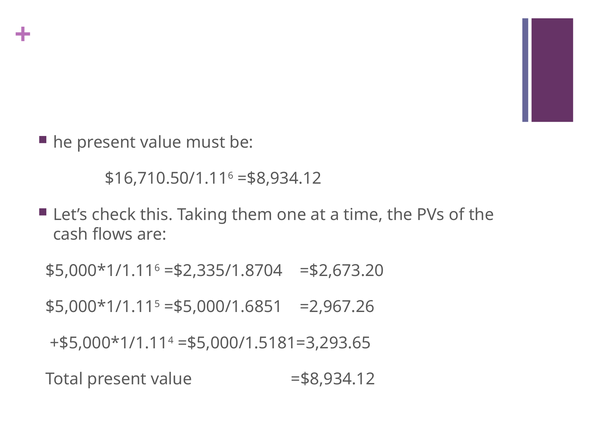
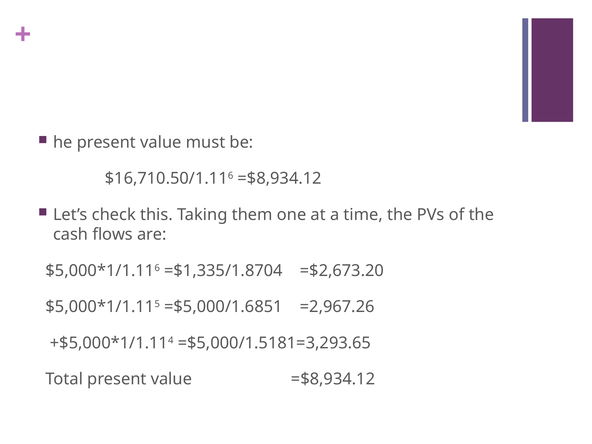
=$2,335/1.8704: =$2,335/1.8704 -> =$1,335/1.8704
